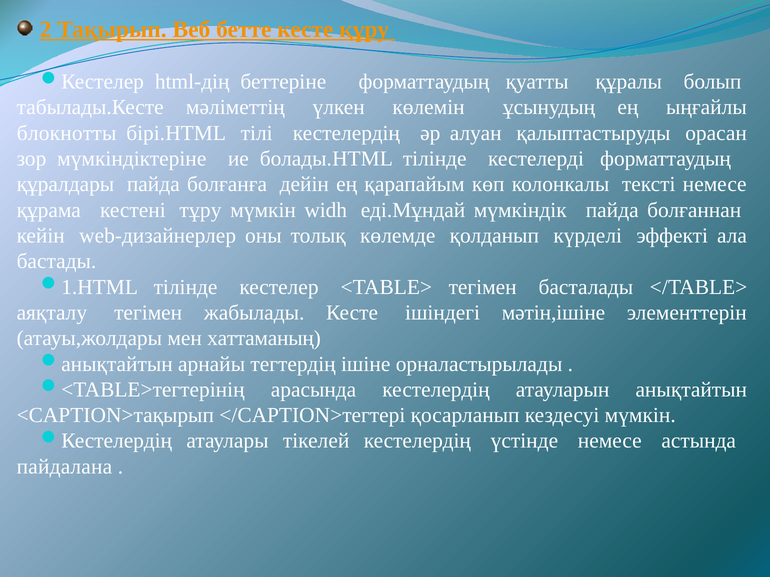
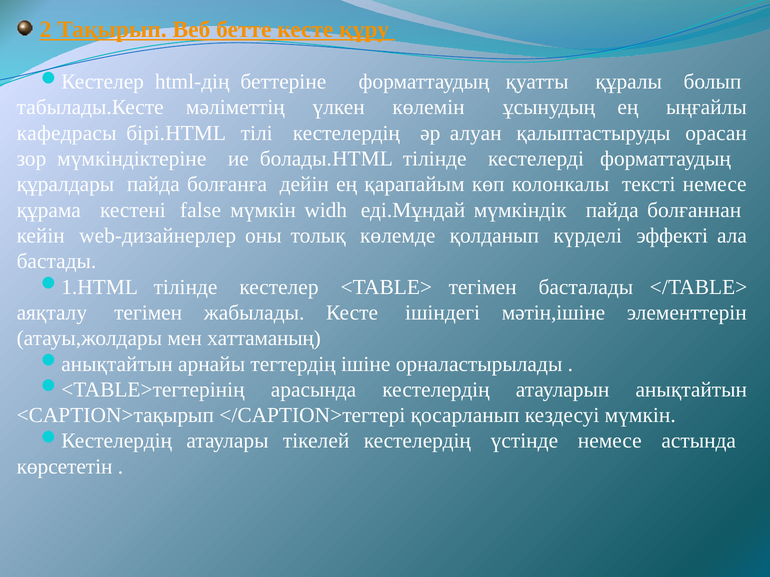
блокнотты: блокнотты -> кафедрасы
тұру: тұру -> false
пайдалана: пайдалана -> көрсететін
